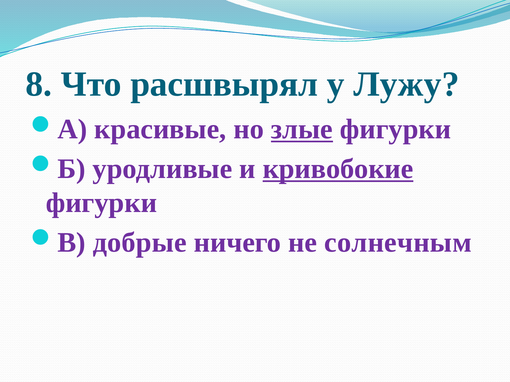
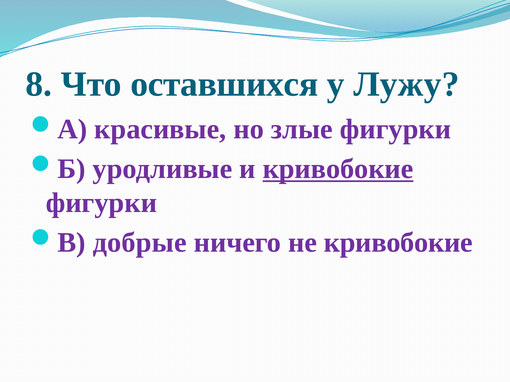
расшвырял: расшвырял -> оставшихся
злые underline: present -> none
не солнечным: солнечным -> кривобокие
